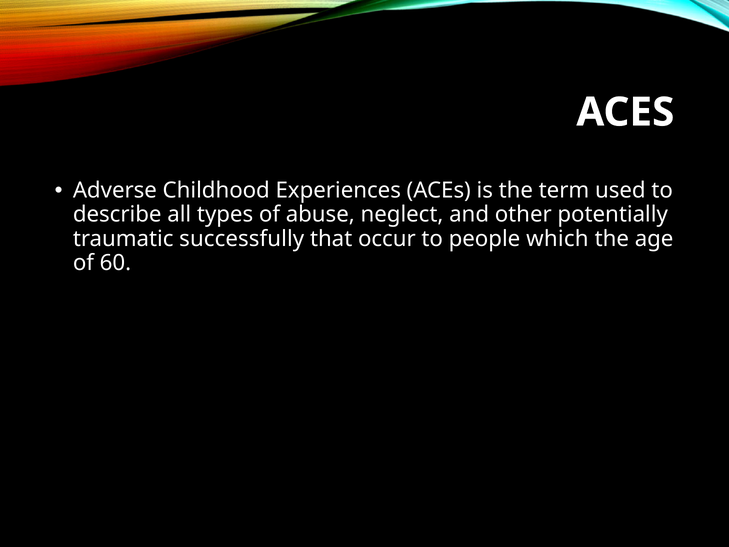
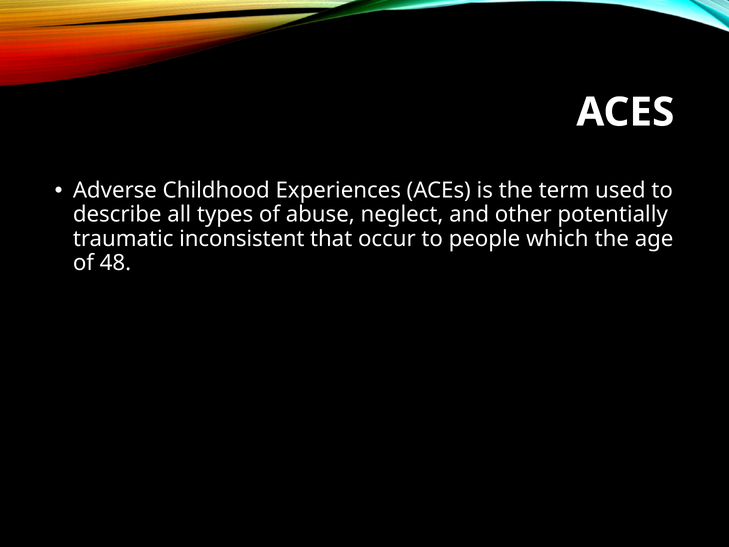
successfully: successfully -> inconsistent
60: 60 -> 48
